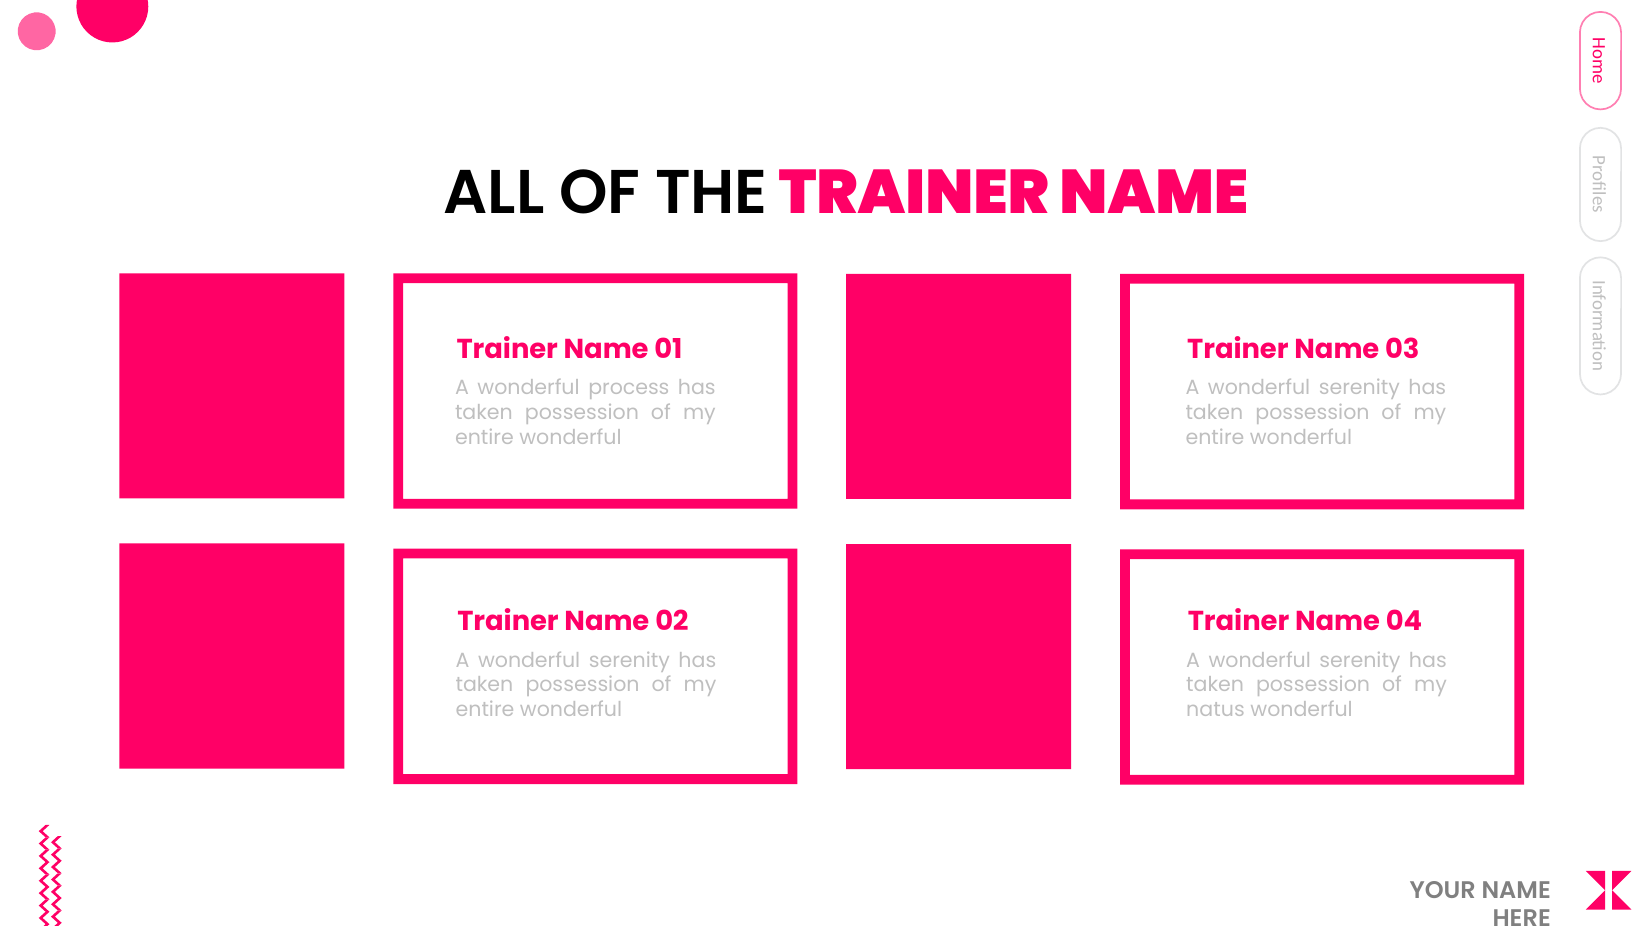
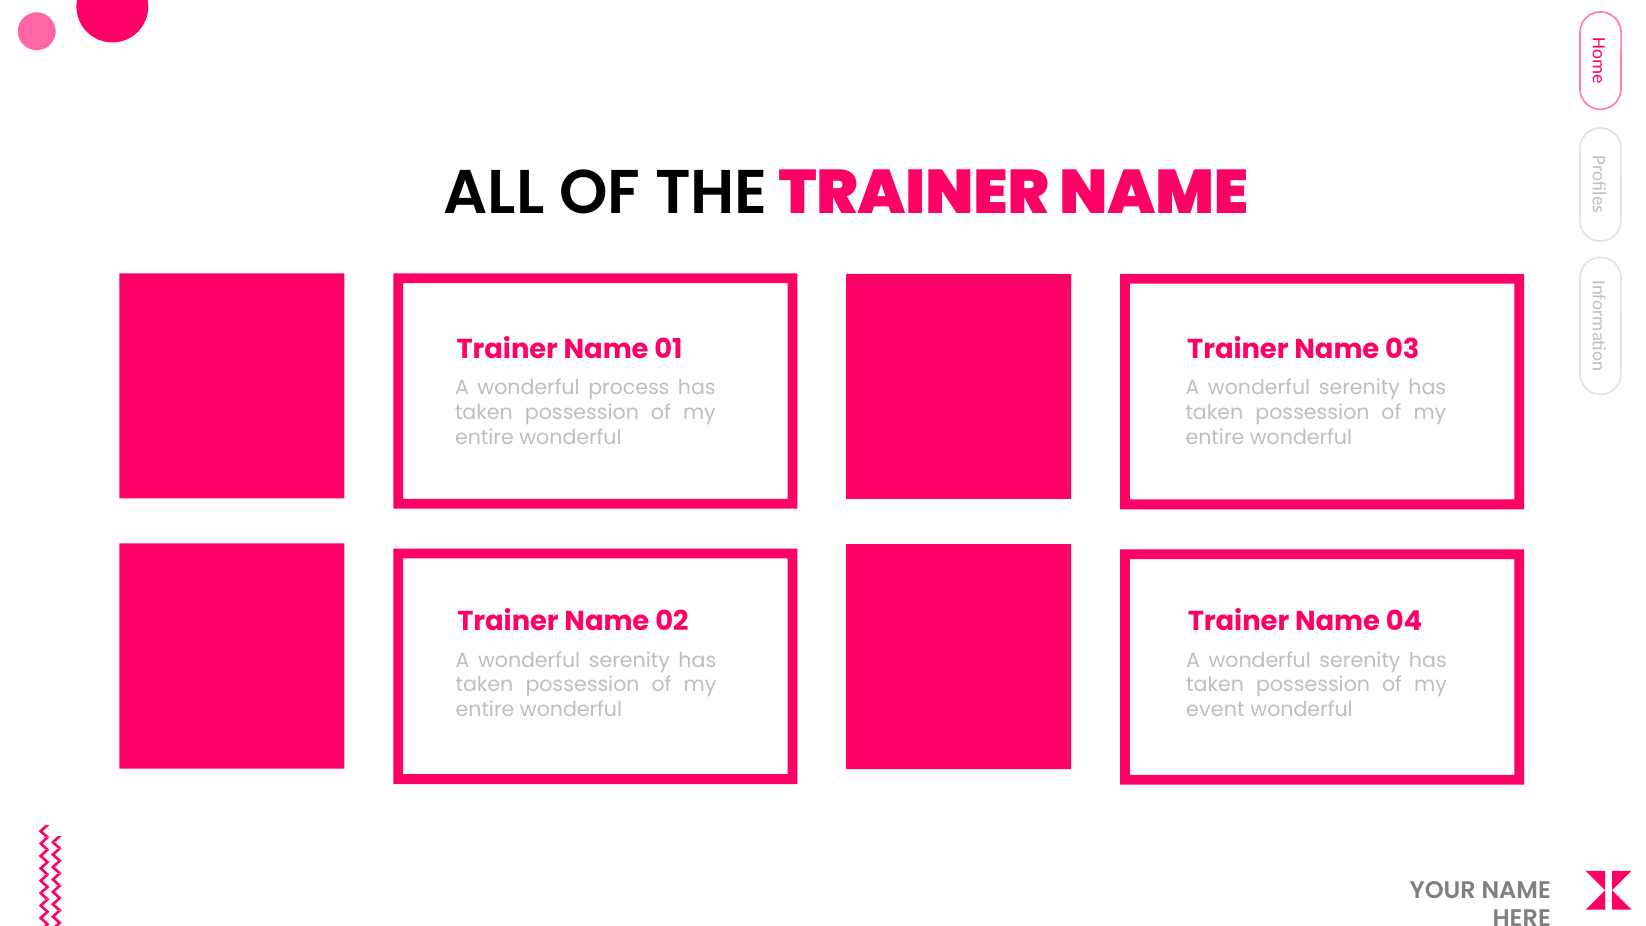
natus: natus -> event
